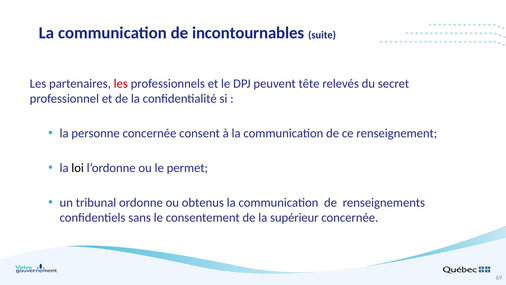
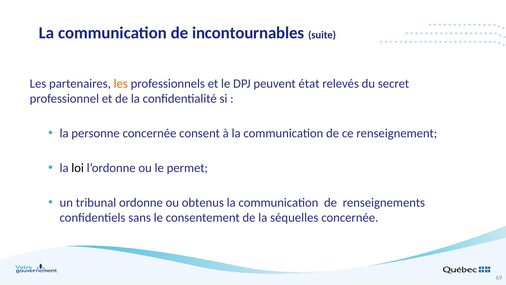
les at (121, 83) colour: red -> orange
tête: tête -> état
supérieur: supérieur -> séquelles
